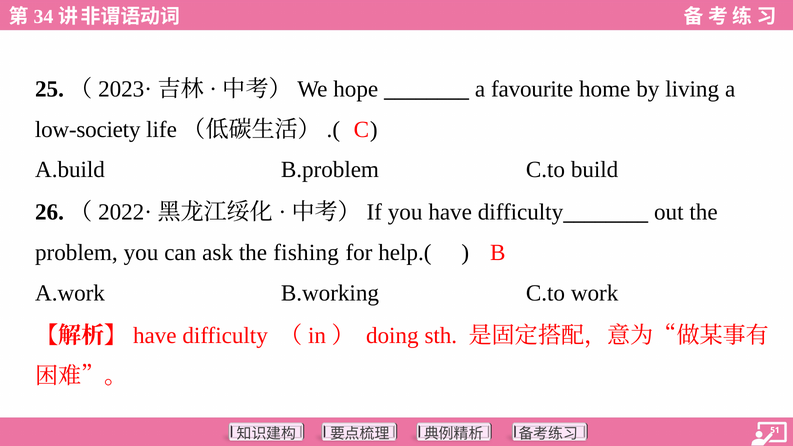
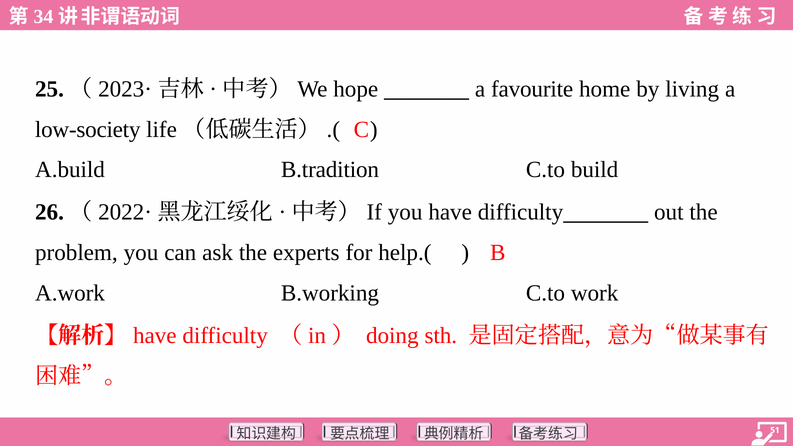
B.problem: B.problem -> B.tradition
fishing: fishing -> experts
